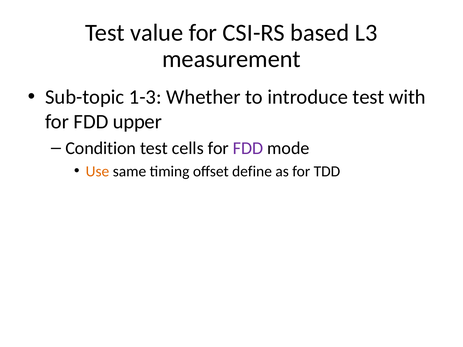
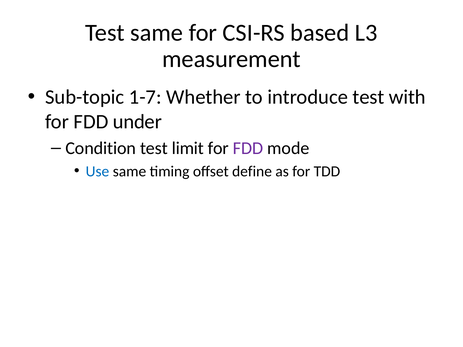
Test value: value -> same
1-3: 1-3 -> 1-7
upper: upper -> under
cells: cells -> limit
Use colour: orange -> blue
